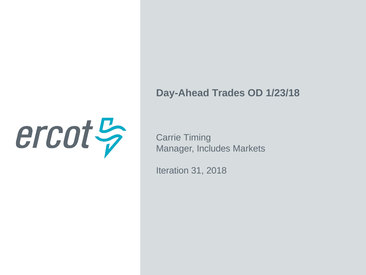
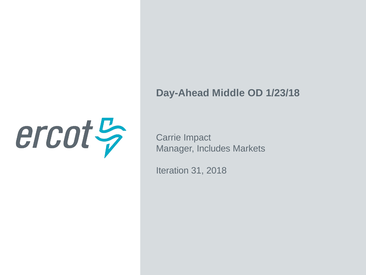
Trades: Trades -> Middle
Timing: Timing -> Impact
